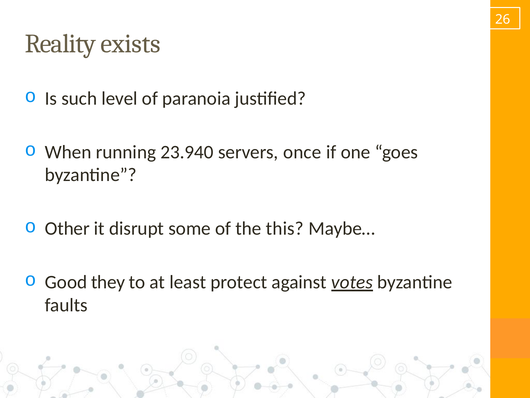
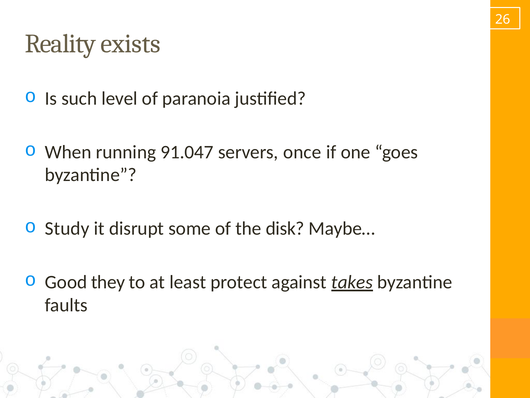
23.940: 23.940 -> 91.047
Other: Other -> Study
this: this -> disk
votes: votes -> takes
